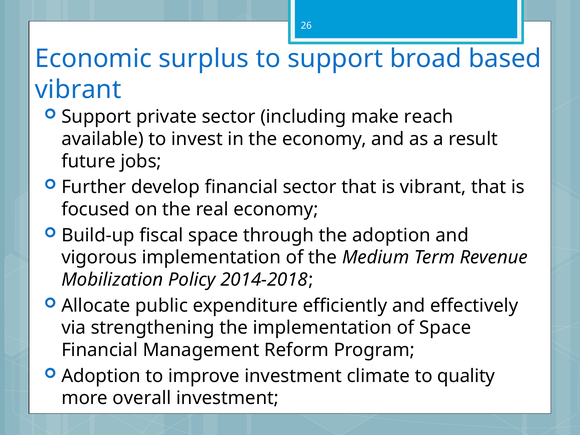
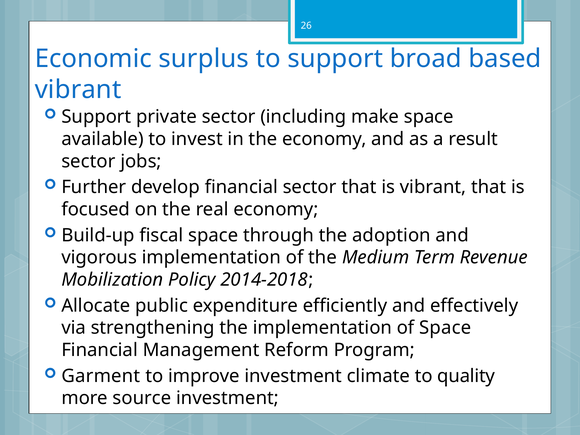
make reach: reach -> space
future at (88, 161): future -> sector
Adoption at (101, 376): Adoption -> Garment
overall: overall -> source
